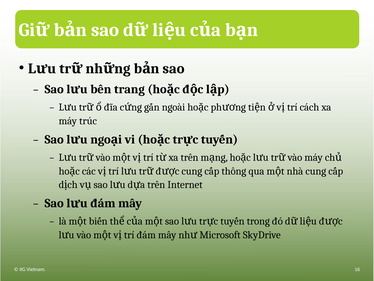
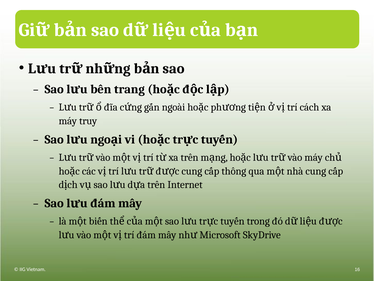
trúc: trúc -> truy
